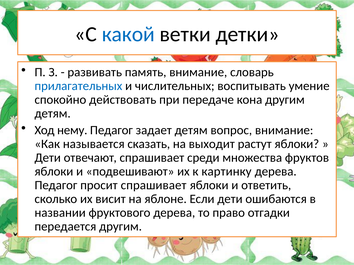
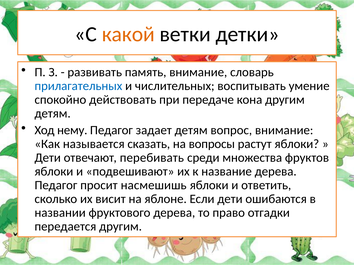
какой colour: blue -> orange
выходит: выходит -> вопросы
отвечают спрашивает: спрашивает -> перебивать
картинку: картинку -> название
просит спрашивает: спрашивает -> насмешишь
